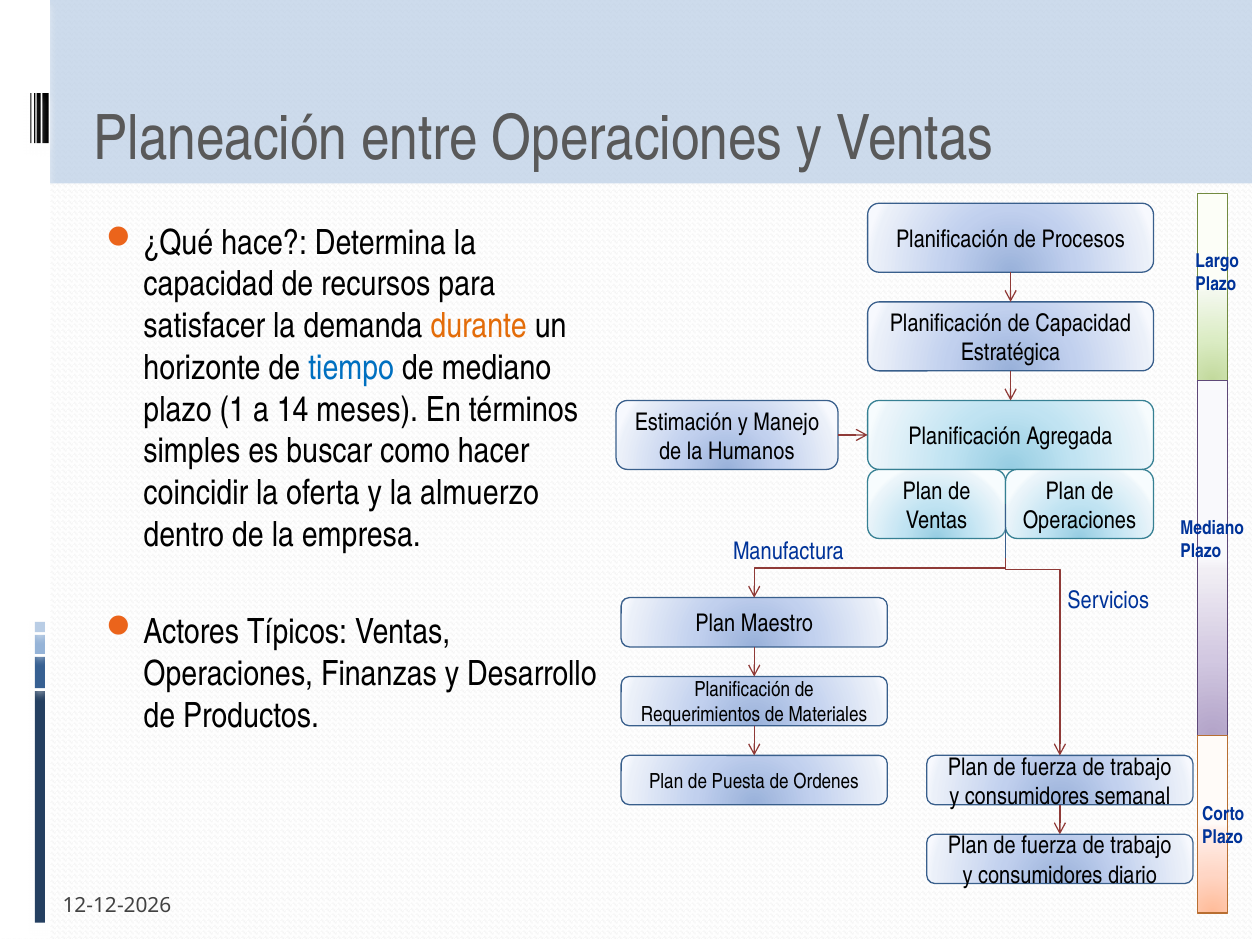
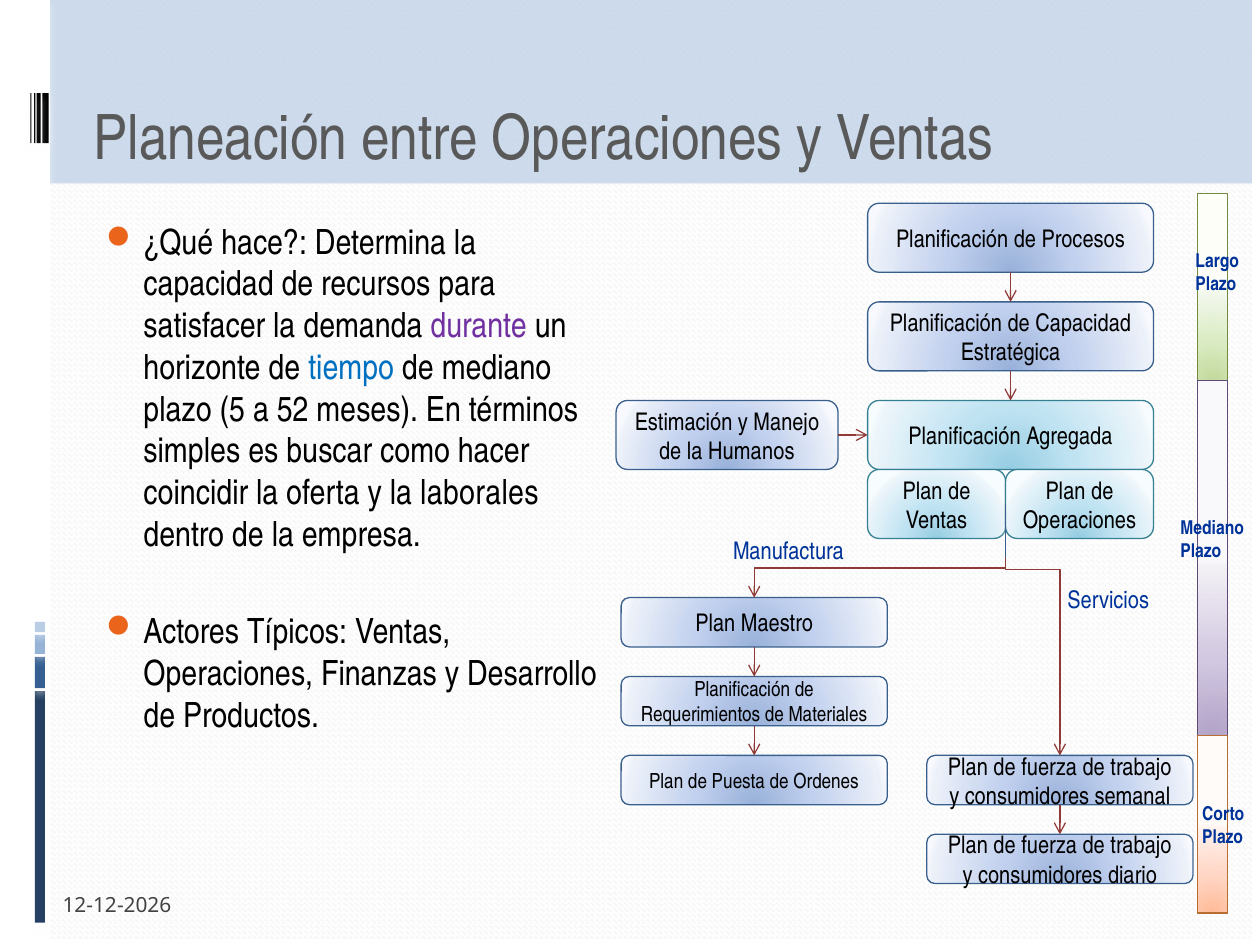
durante colour: orange -> purple
1: 1 -> 5
14: 14 -> 52
almuerzo: almuerzo -> laborales
